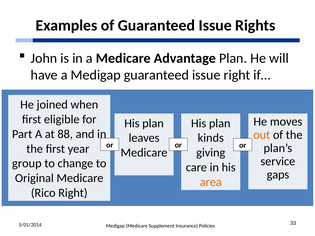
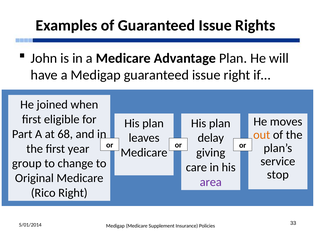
88: 88 -> 68
kinds: kinds -> delay
gaps: gaps -> stop
area colour: orange -> purple
